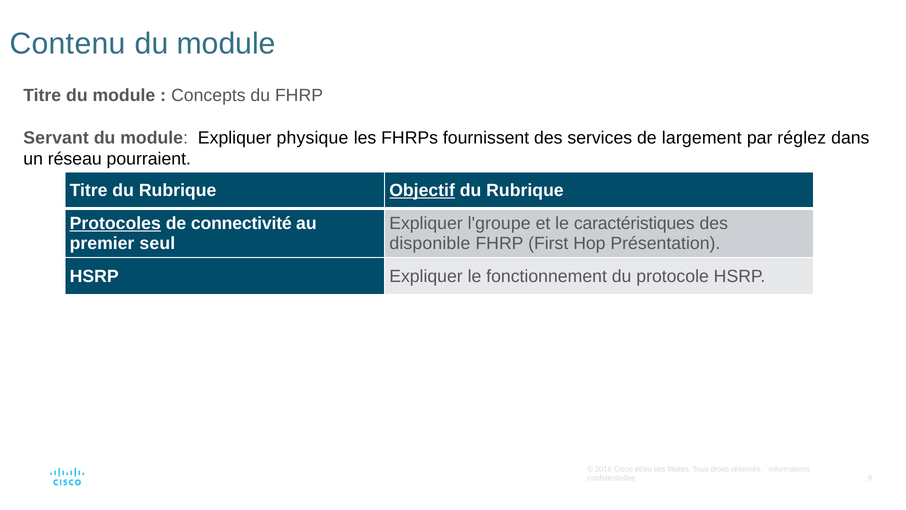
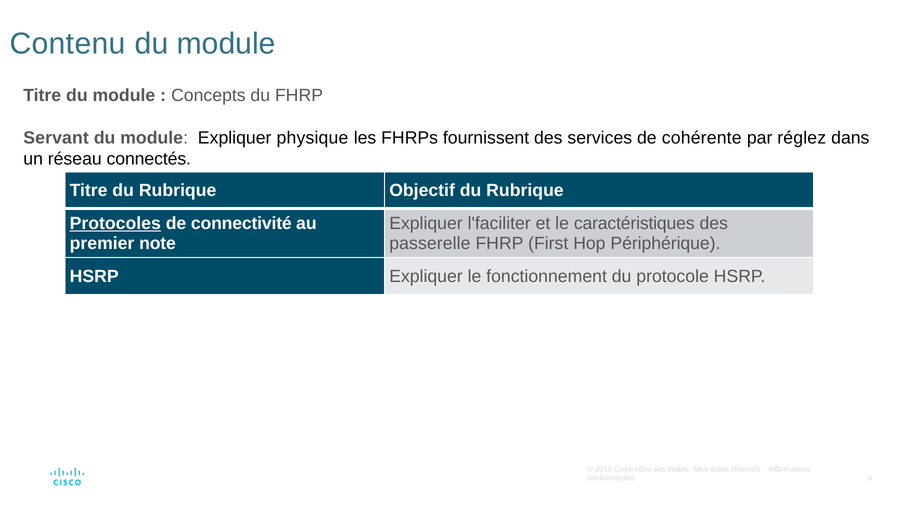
largement: largement -> cohérente
pourraient: pourraient -> connectés
Objectif underline: present -> none
l'groupe: l'groupe -> l'faciliter
seul: seul -> note
disponible: disponible -> passerelle
Présentation: Présentation -> Périphérique
